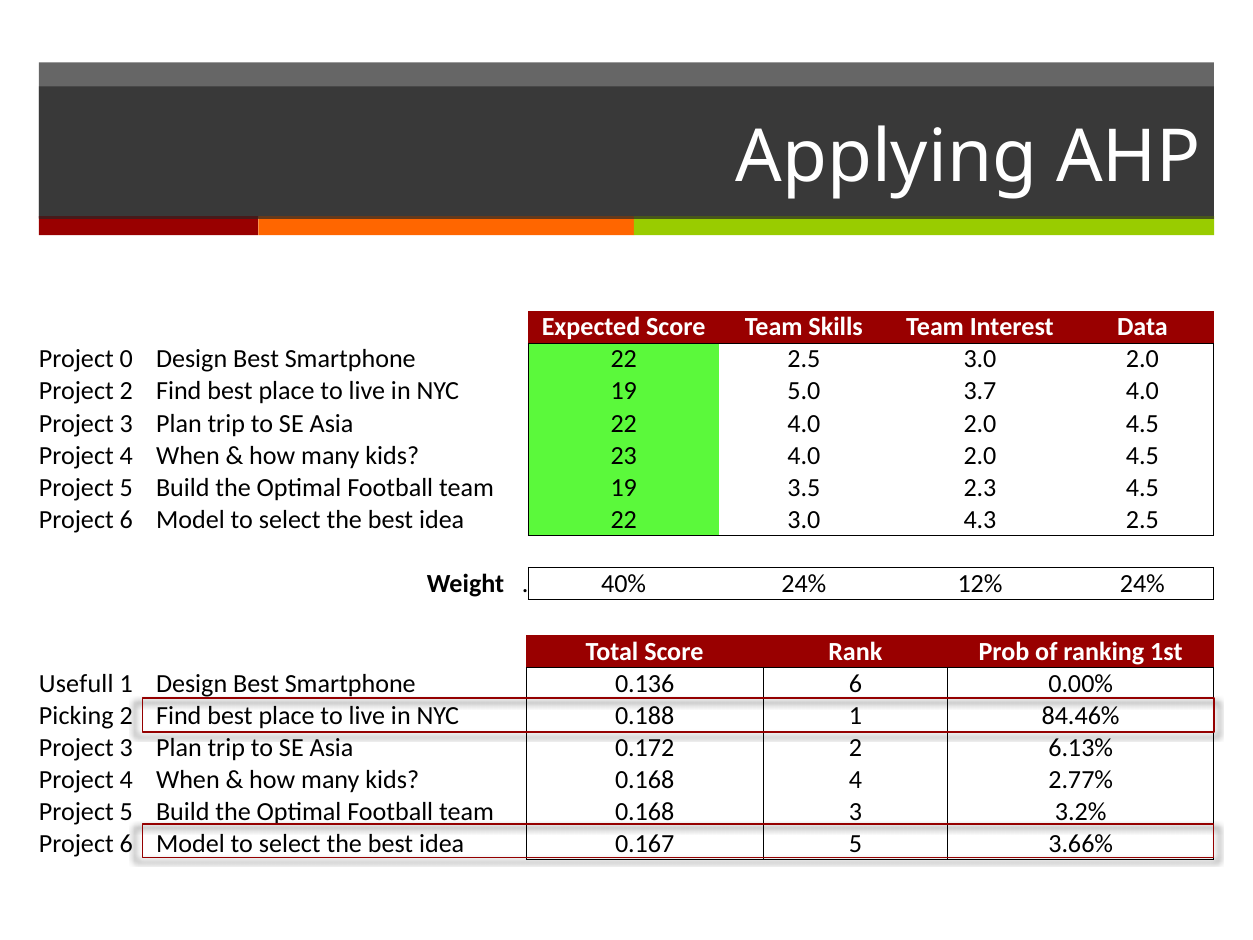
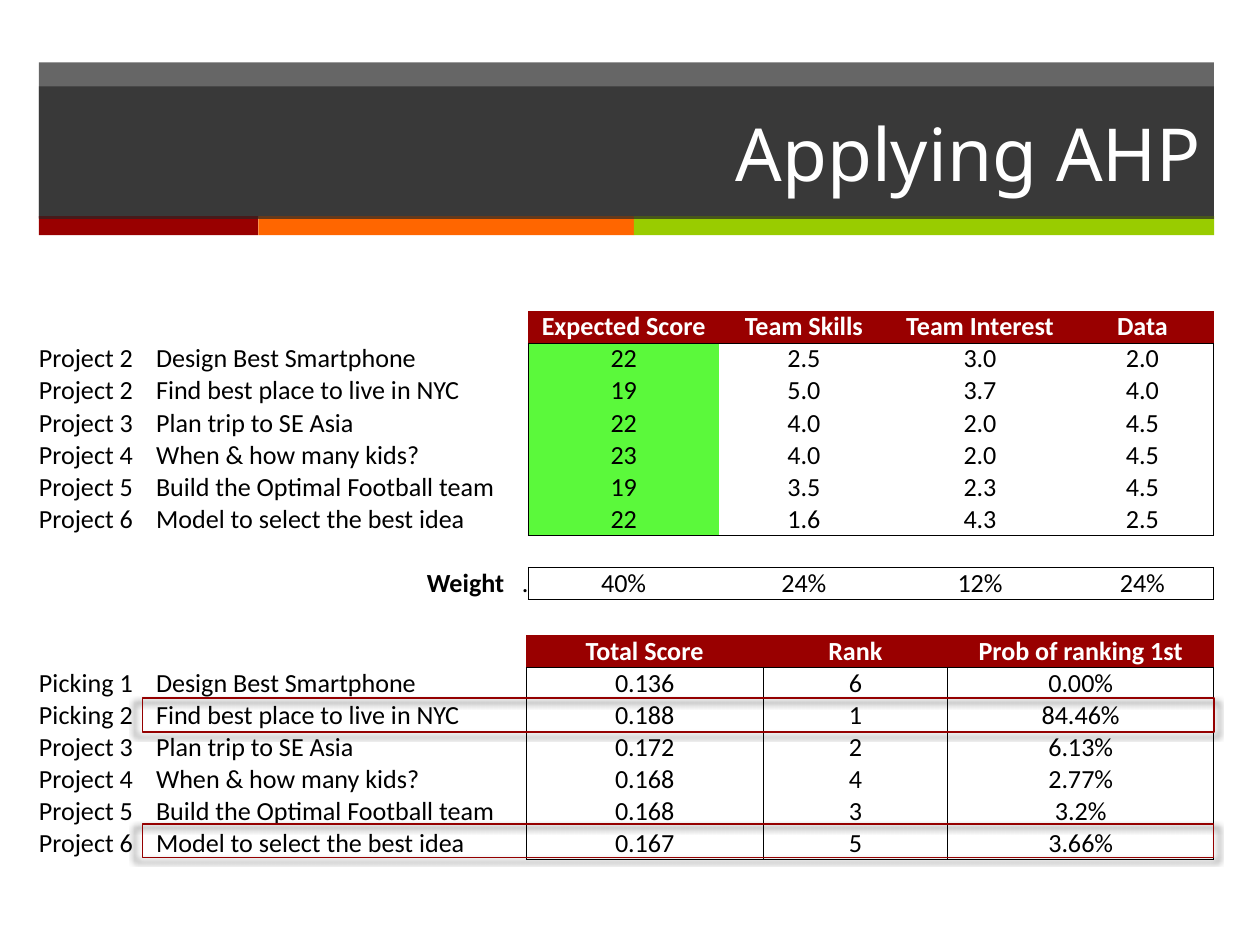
0 at (126, 359): 0 -> 2
22 3.0: 3.0 -> 1.6
Usefull at (76, 683): Usefull -> Picking
